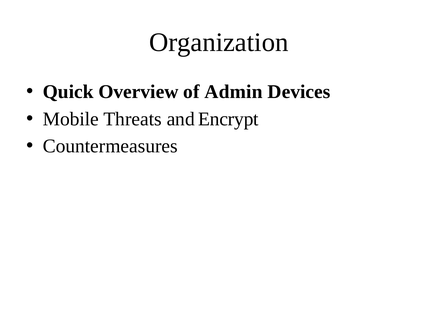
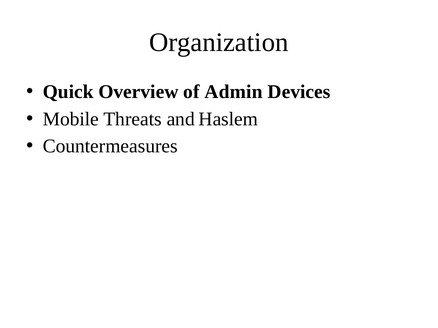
Encrypt: Encrypt -> Haslem
